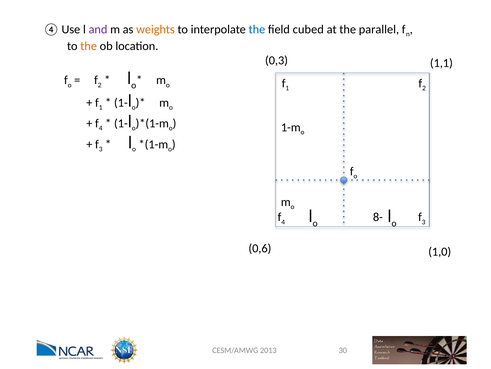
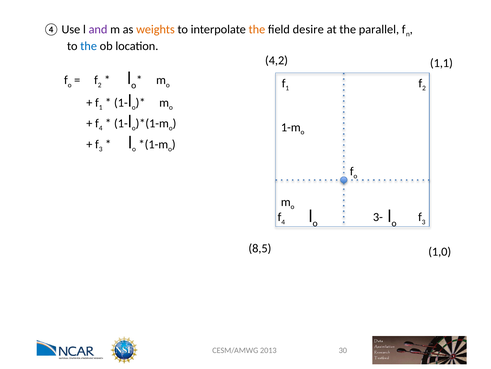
the at (257, 29) colour: blue -> orange
cubed: cubed -> desire
the at (89, 46) colour: orange -> blue
0,3: 0,3 -> 4,2
8-: 8- -> 3-
0,6: 0,6 -> 8,5
